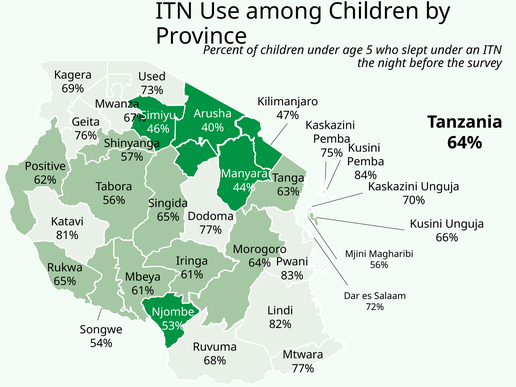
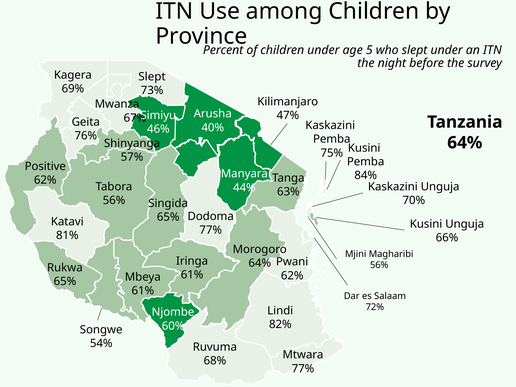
Used at (152, 77): Used -> Slept
83% at (292, 276): 83% -> 62%
53%: 53% -> 60%
